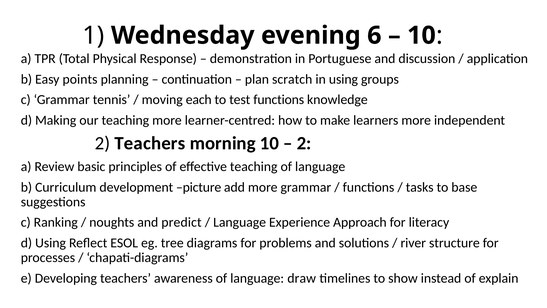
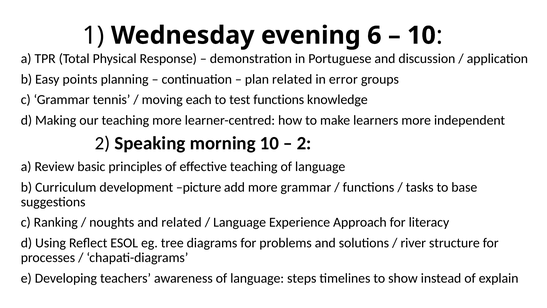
plan scratch: scratch -> related
in using: using -> error
2 Teachers: Teachers -> Speaking
and predict: predict -> related
draw: draw -> steps
